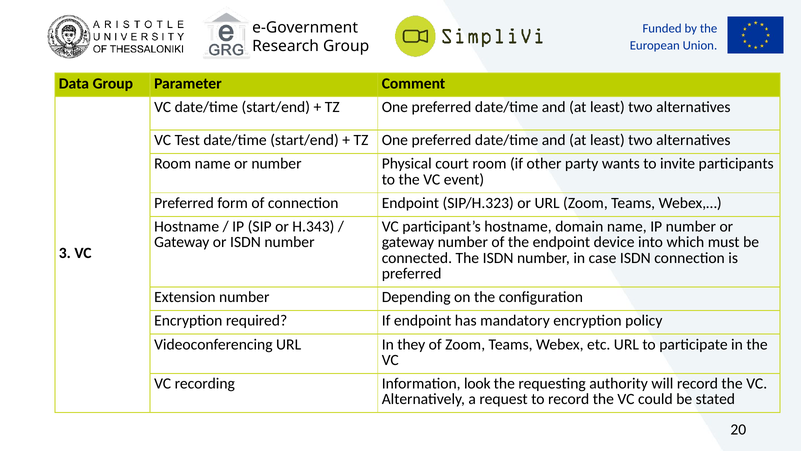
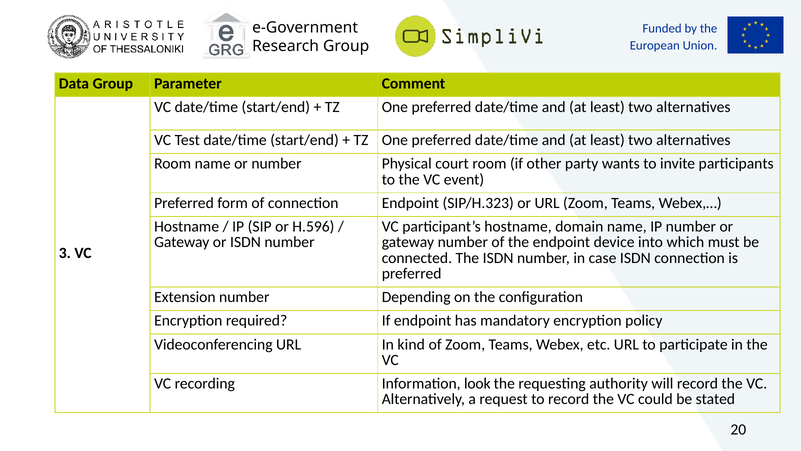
H.343: H.343 -> H.596
they: they -> kind
